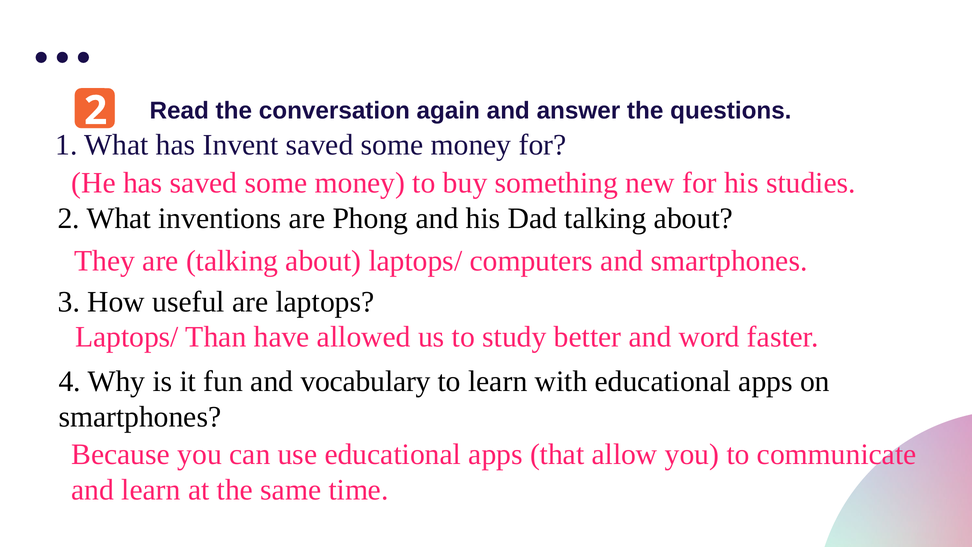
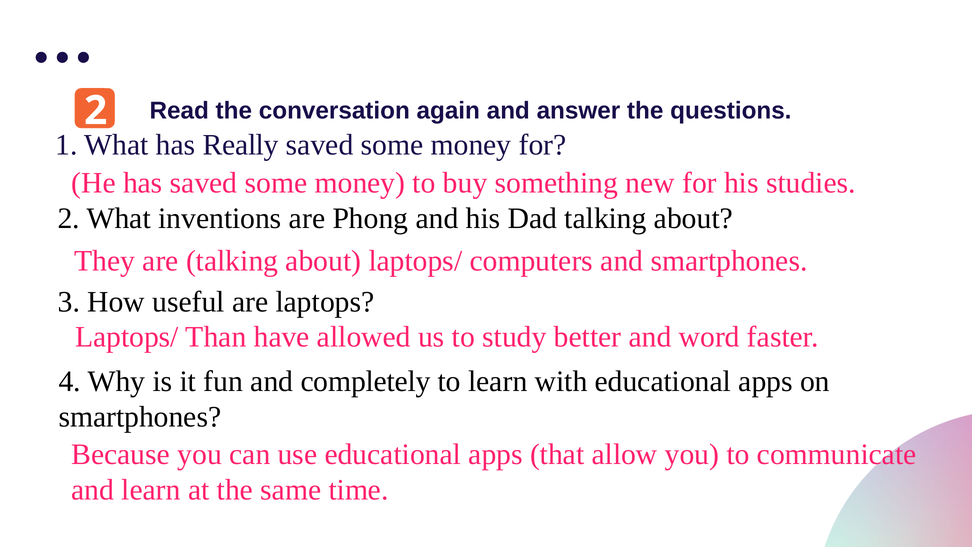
Invent: Invent -> Really
vocabulary: vocabulary -> completely
